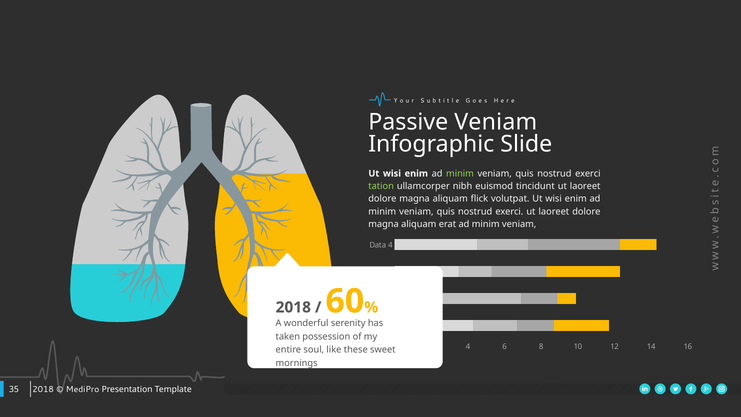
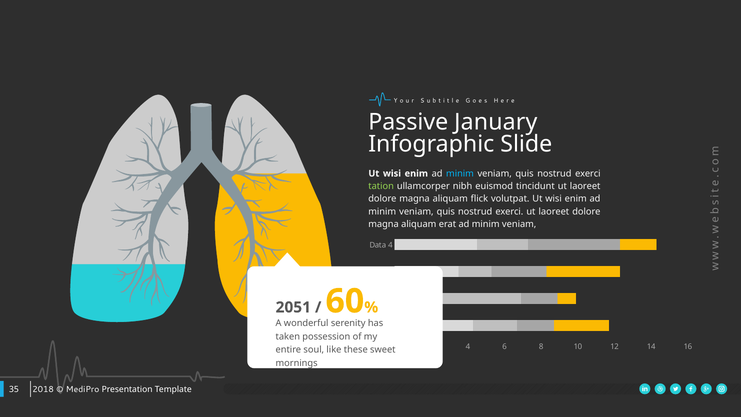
Passive Veniam: Veniam -> January
minim at (460, 173) colour: light green -> light blue
2018 at (293, 307): 2018 -> 2051
